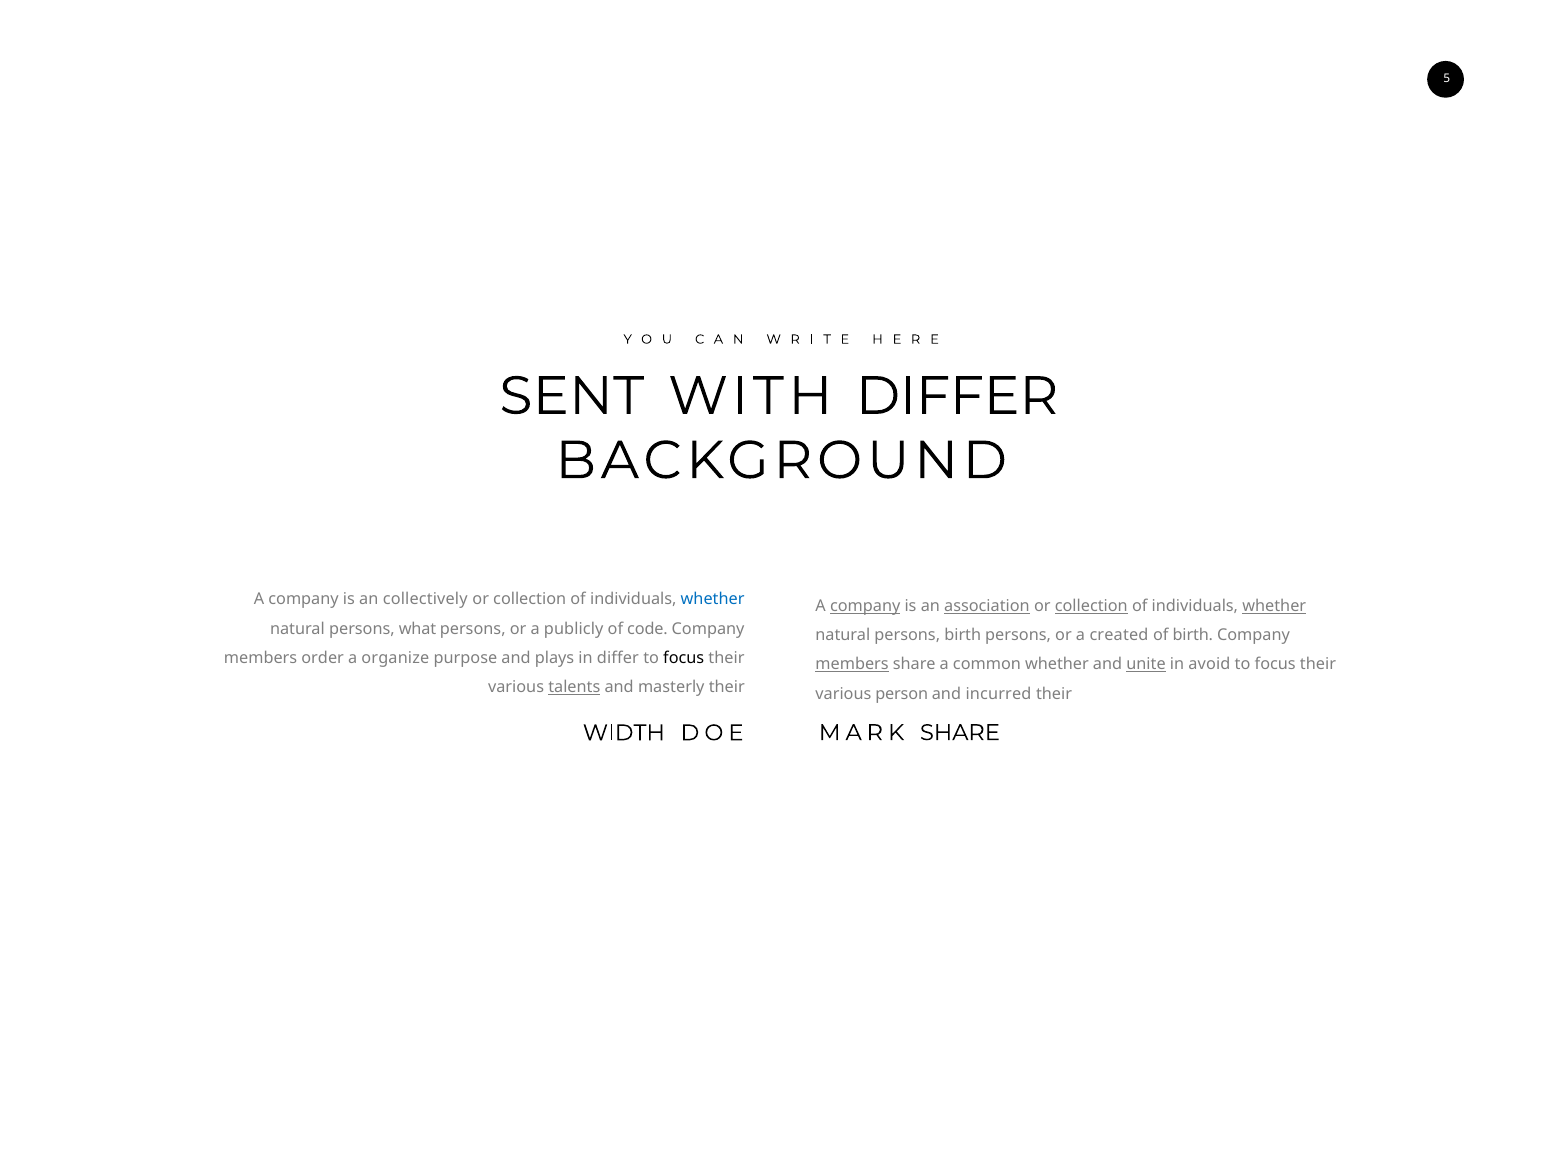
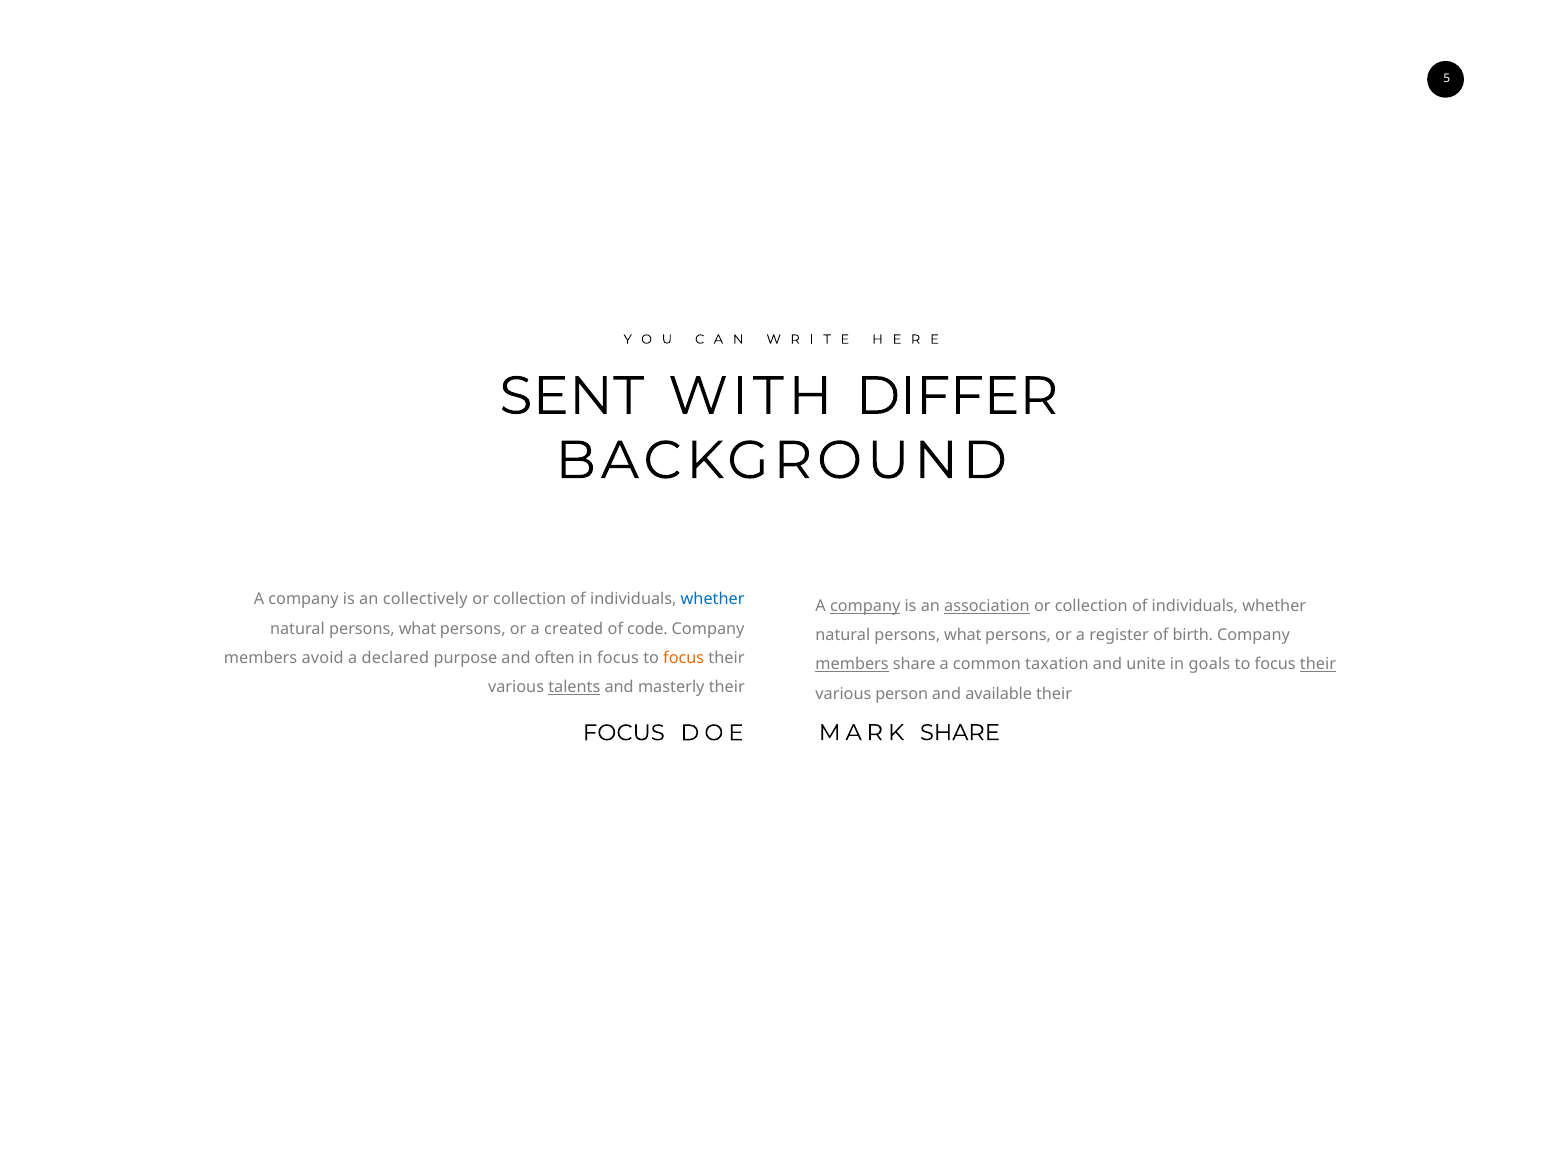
collection at (1091, 606) underline: present -> none
whether at (1274, 606) underline: present -> none
publicly: publicly -> created
birth at (963, 635): birth -> what
created: created -> register
order: order -> avoid
organize: organize -> declared
plays: plays -> often
in differ: differ -> focus
focus at (684, 658) colour: black -> orange
common whether: whether -> taxation
unite underline: present -> none
avoid: avoid -> goals
their at (1318, 665) underline: none -> present
incurred: incurred -> available
WIDTH at (624, 733): WIDTH -> FOCUS
